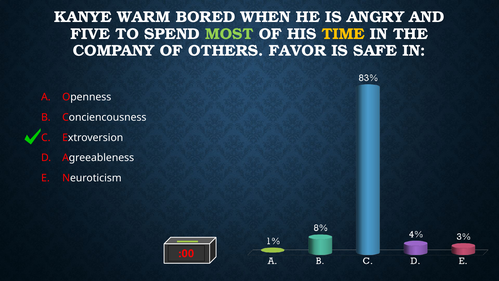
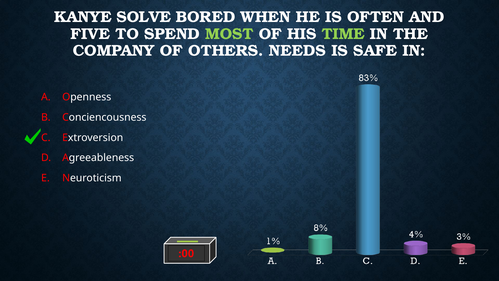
WARM: WARM -> SOLVE
ANGRY: ANGRY -> OFTEN
TIME colour: yellow -> light green
FAVOR: FAVOR -> NEEDS
